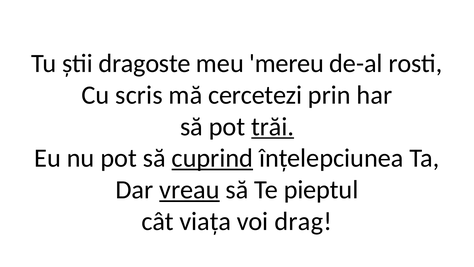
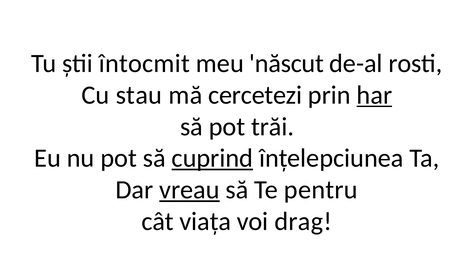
dragoste: dragoste -> întocmit
mereu: mereu -> născut
scris: scris -> stau
har underline: none -> present
trăi underline: present -> none
pieptul: pieptul -> pentru
